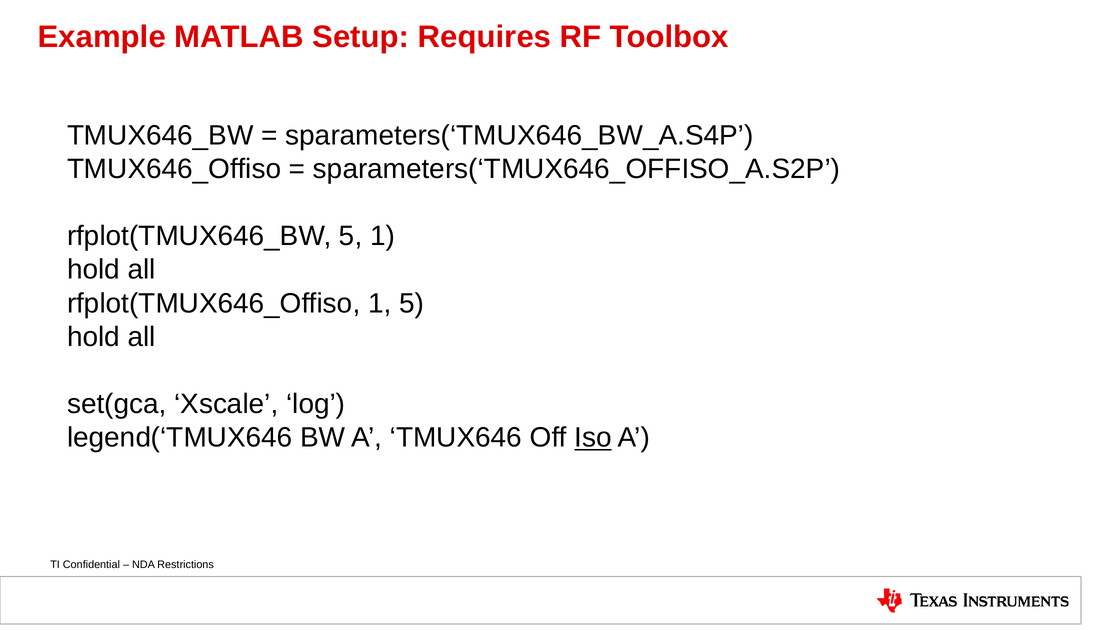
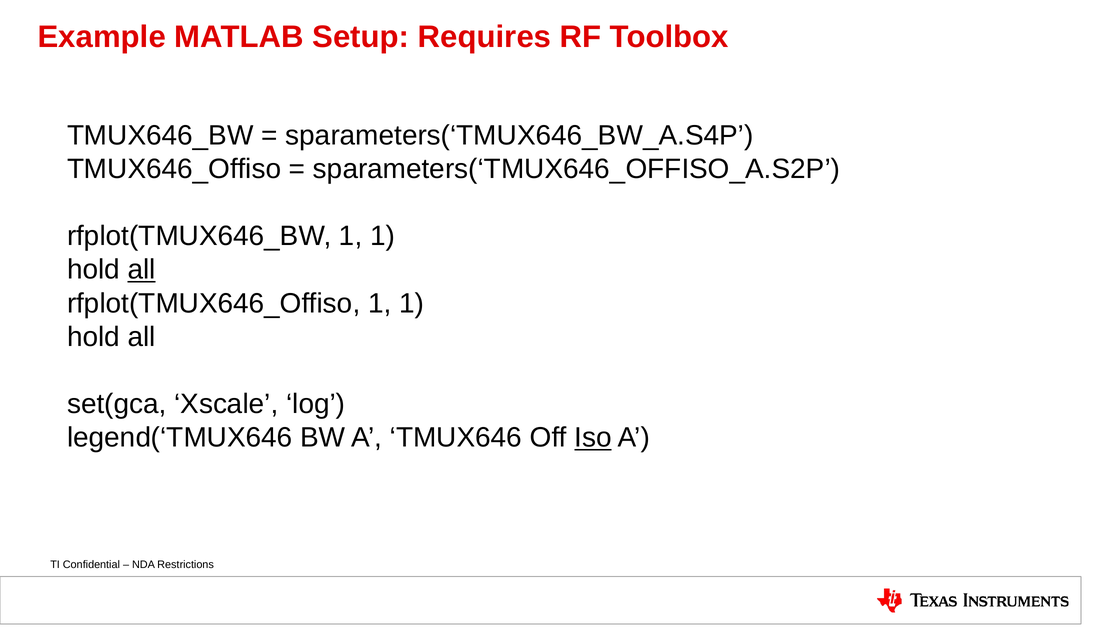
rfplot(TMUX646_BW 5: 5 -> 1
all at (142, 270) underline: none -> present
rfplot(TMUX646_Offiso 1 5: 5 -> 1
